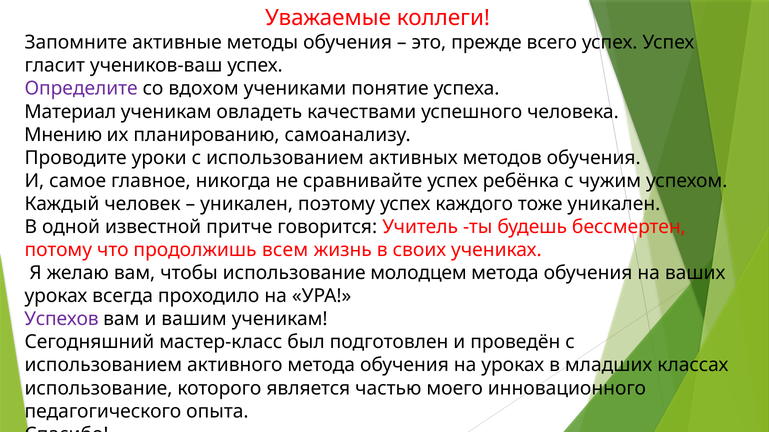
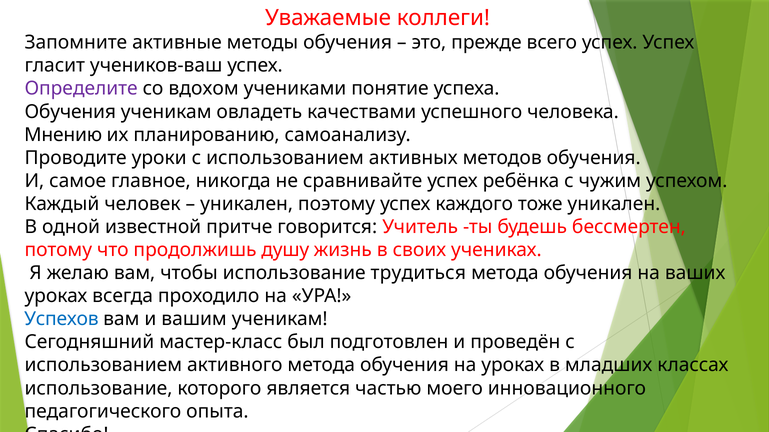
Материал at (70, 112): Материал -> Обучения
всем: всем -> душу
молодцем: молодцем -> трудиться
Успехов colour: purple -> blue
